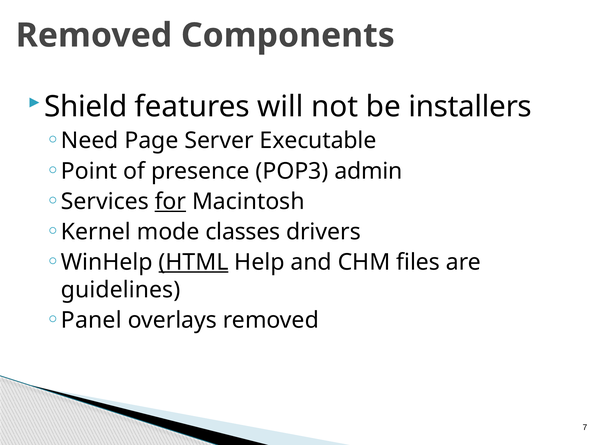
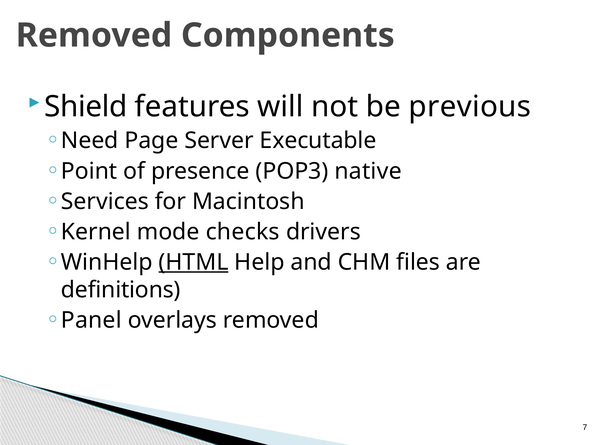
installers: installers -> previous
admin: admin -> native
for underline: present -> none
classes: classes -> checks
guidelines: guidelines -> definitions
